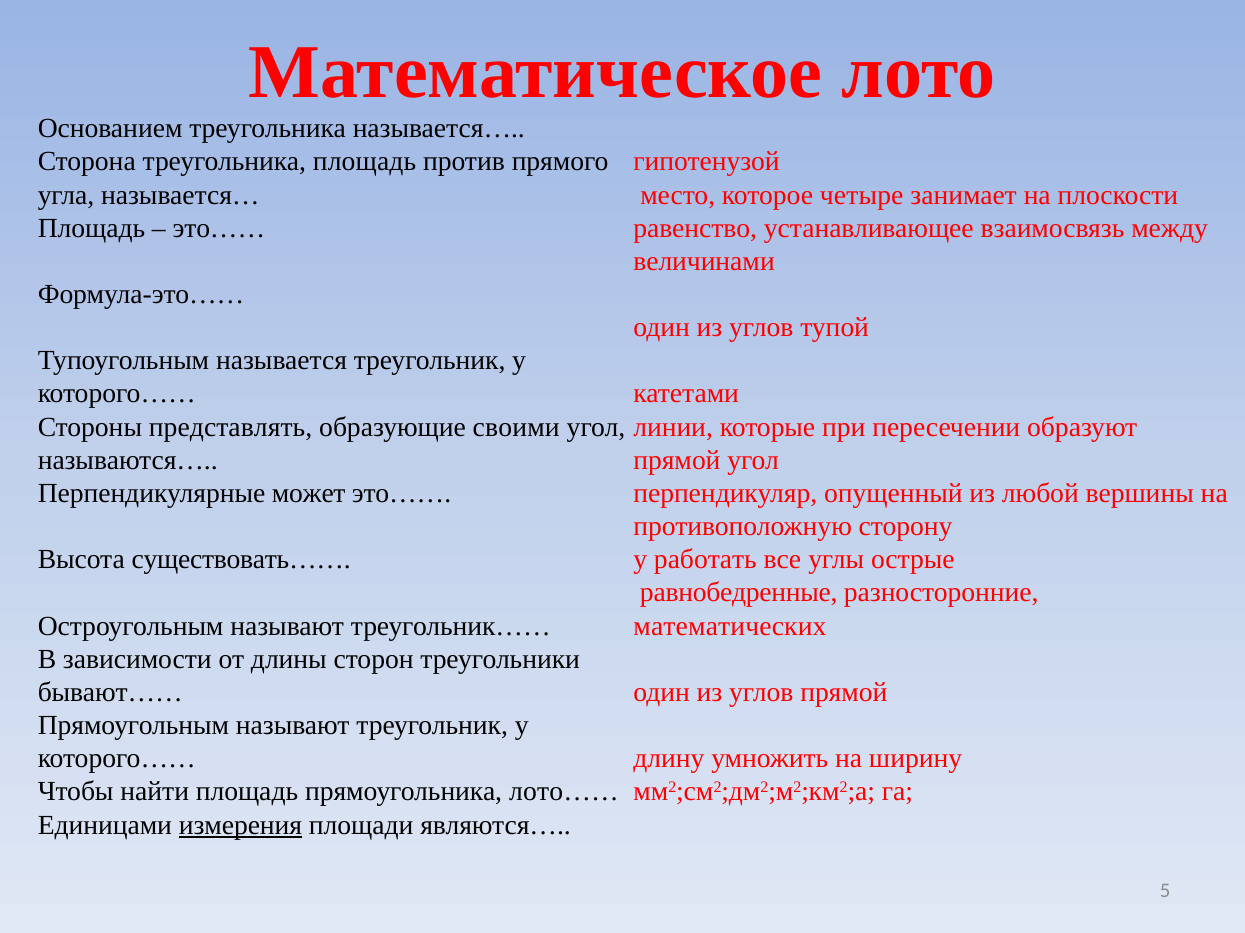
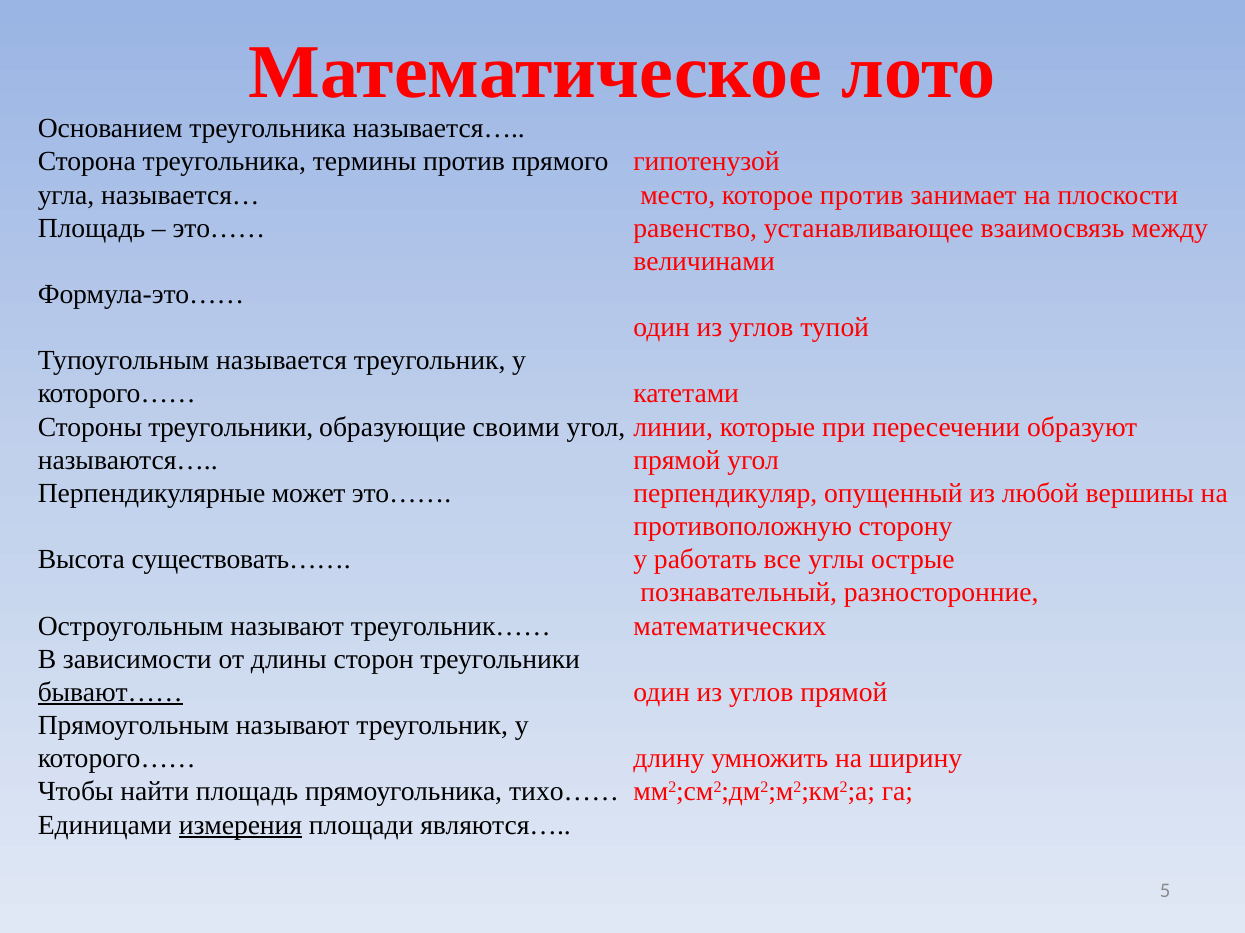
треугольника площадь: площадь -> термины
которое четыре: четыре -> против
Стороны представлять: представлять -> треугольники
равнобедренные: равнобедренные -> познавательный
бывают…… underline: none -> present
лото……: лото…… -> тихо……
